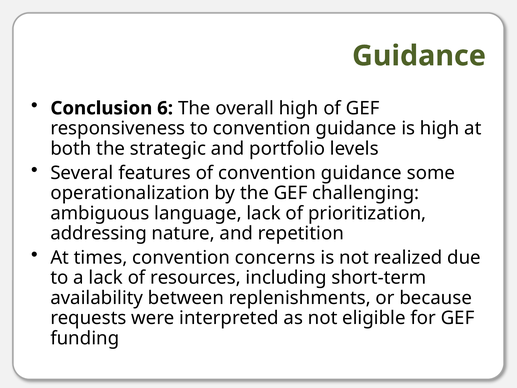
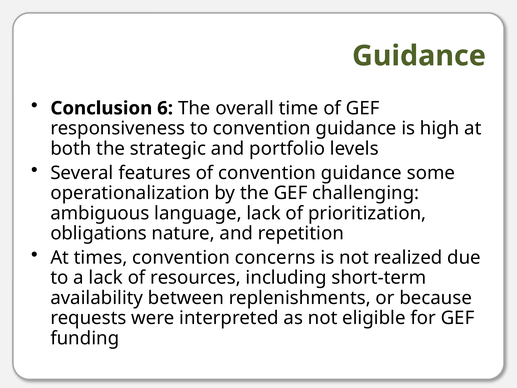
overall high: high -> time
addressing: addressing -> obligations
